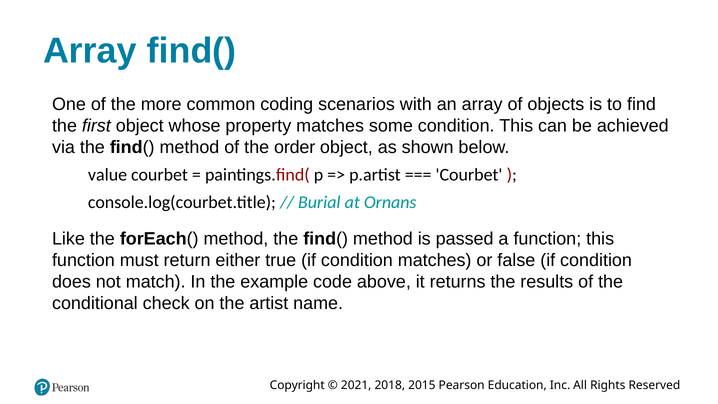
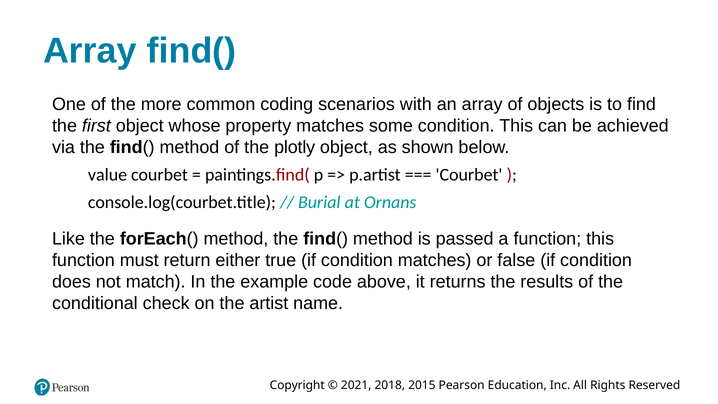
order: order -> plotly
